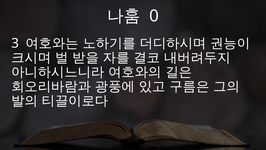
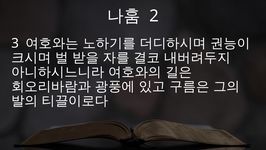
0: 0 -> 2
